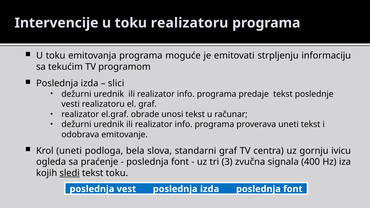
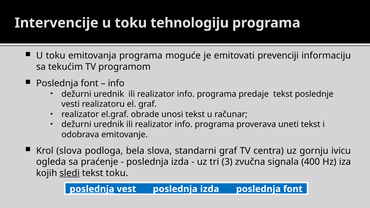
toku realizatoru: realizatoru -> tehnologiju
strpljenju: strpljenju -> prevenciji
izda at (90, 83): izda -> font
slici at (116, 83): slici -> info
Krol uneti: uneti -> slova
font at (180, 162): font -> izda
poslednja at (92, 189) underline: none -> present
